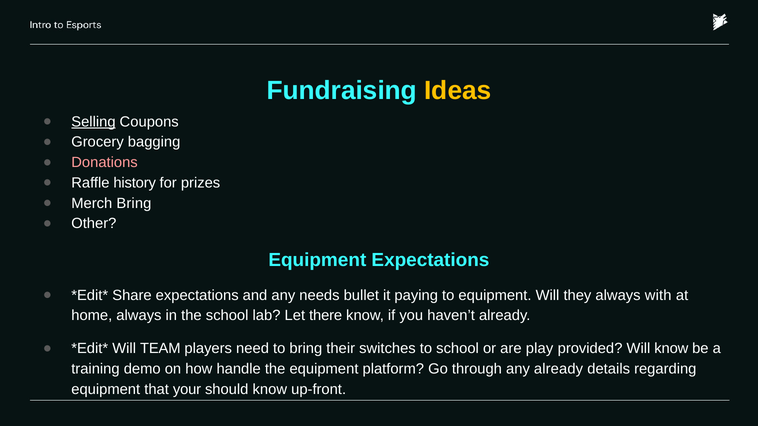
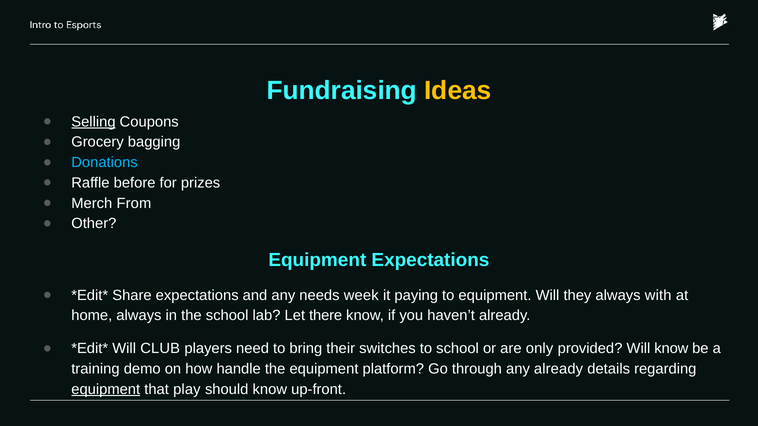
Donations colour: pink -> light blue
history: history -> before
Merch Bring: Bring -> From
bullet: bullet -> week
TEAM: TEAM -> CLUB
play: play -> only
equipment at (106, 390) underline: none -> present
your: your -> play
